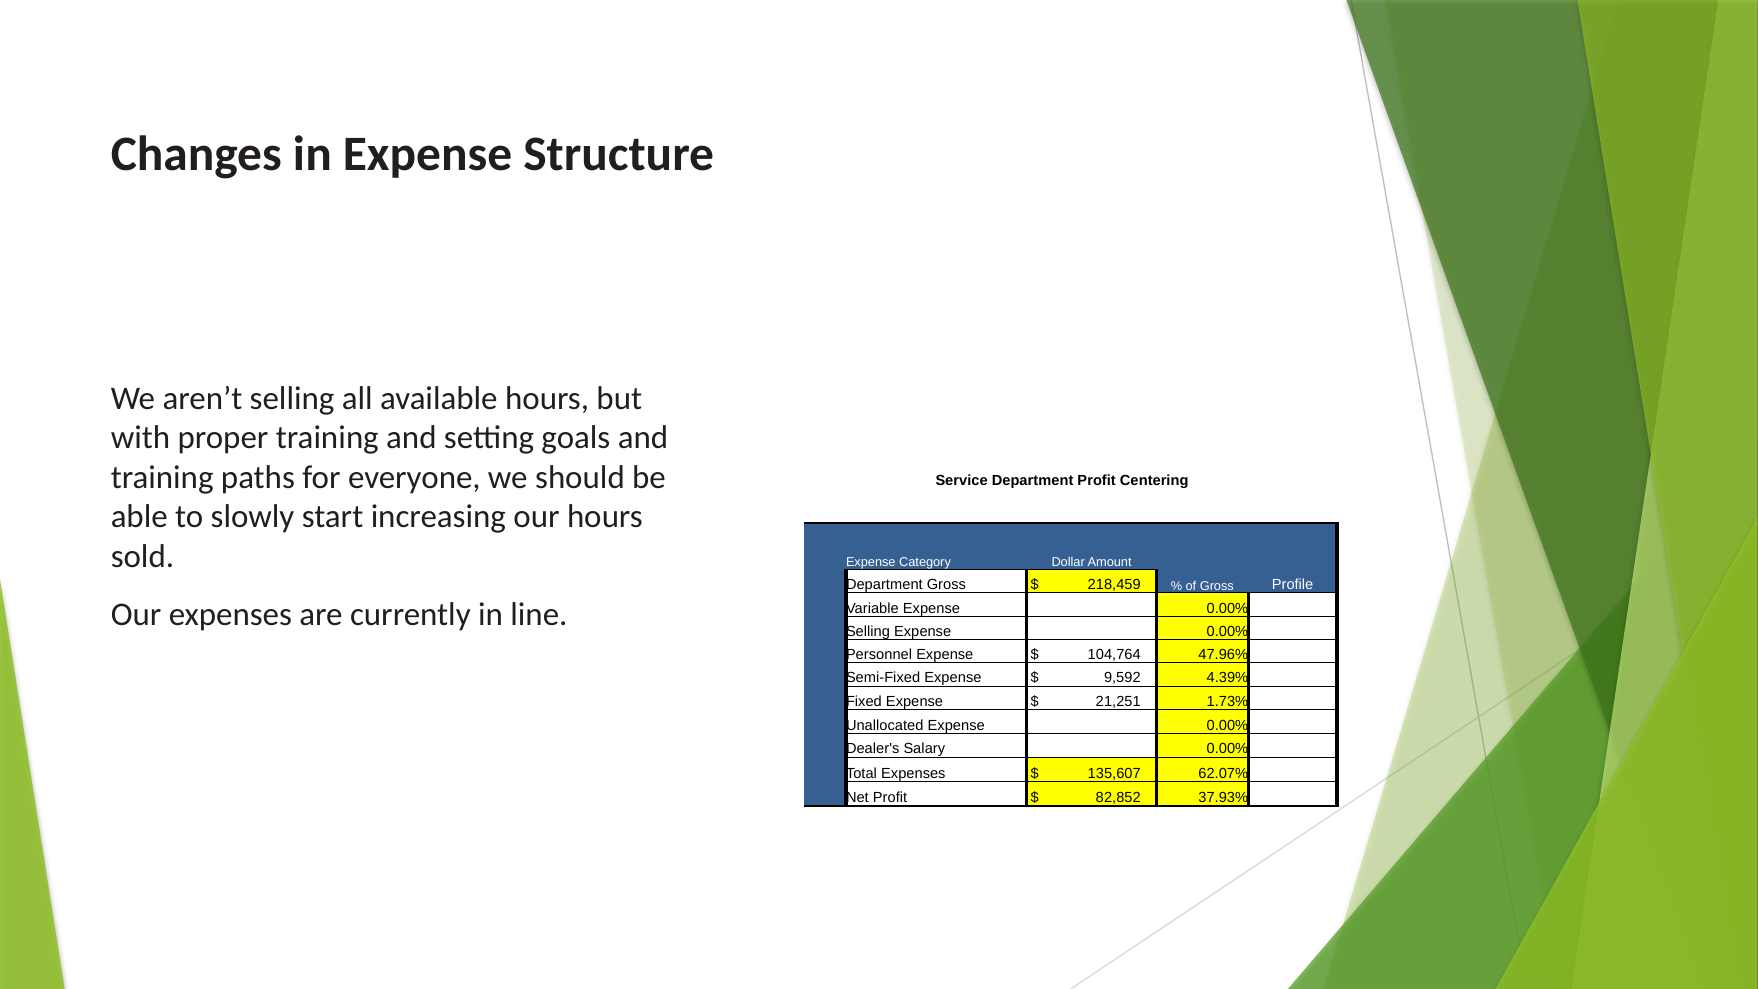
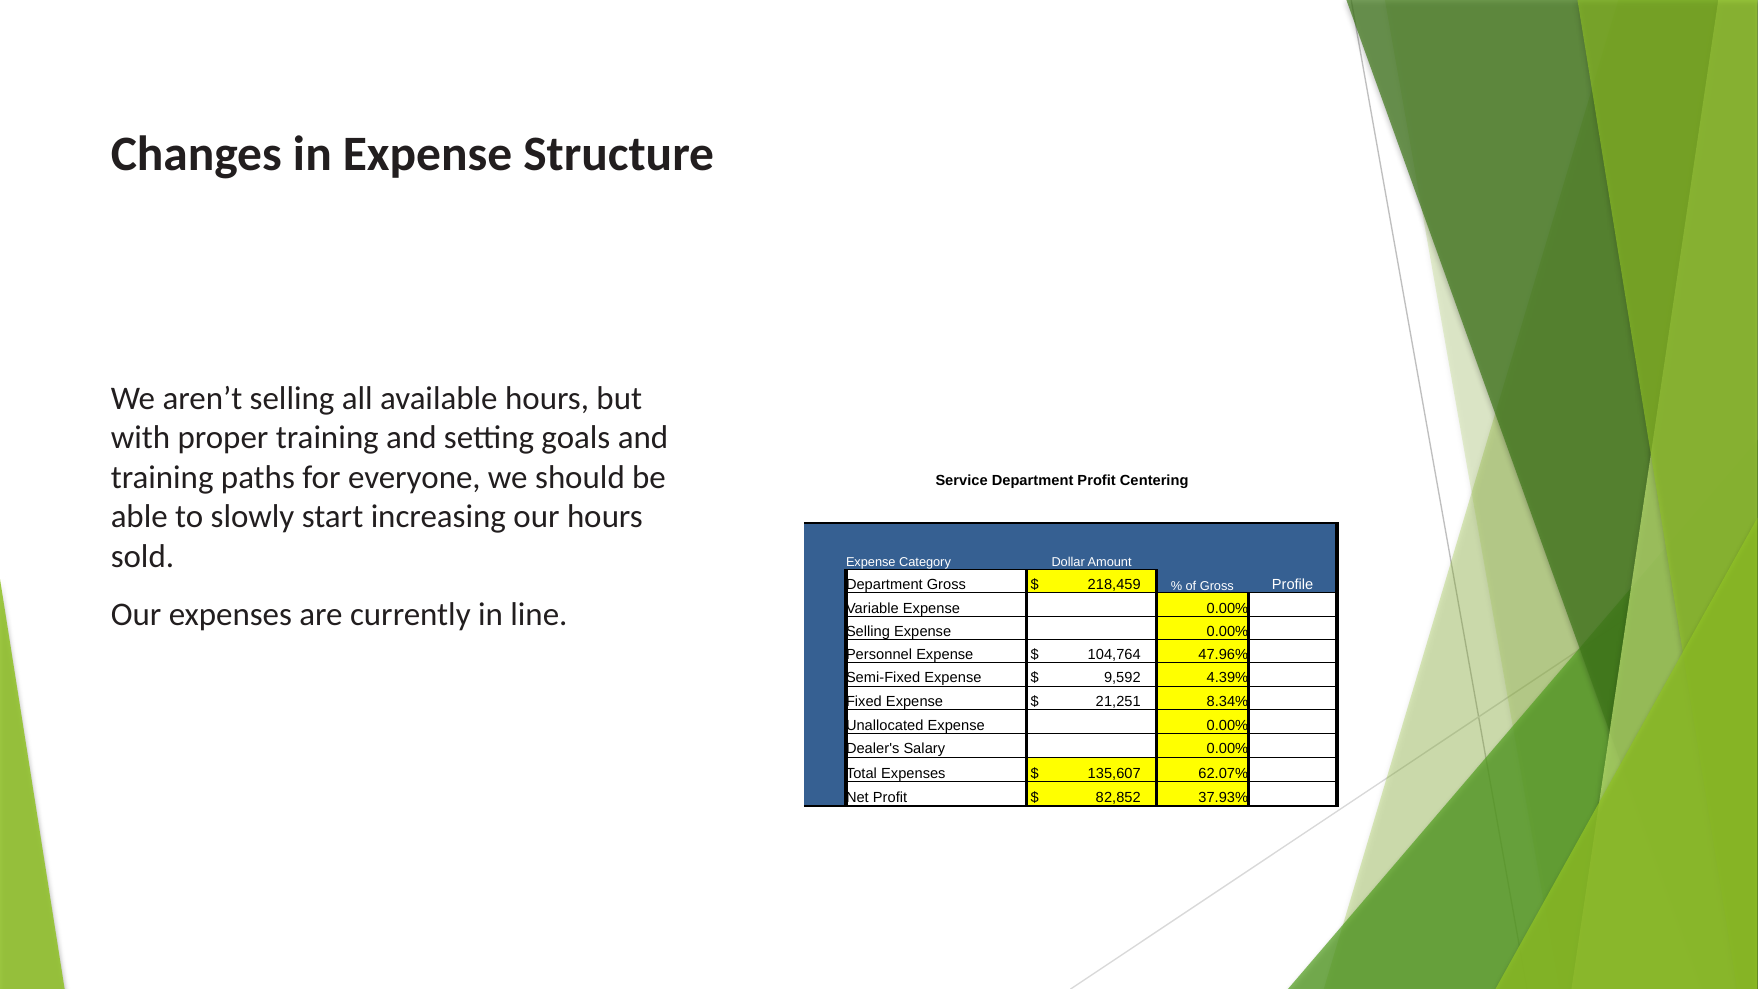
1.73%: 1.73% -> 8.34%
